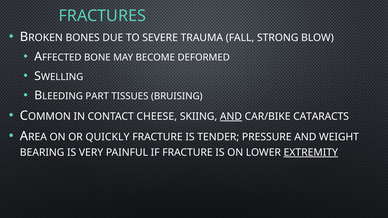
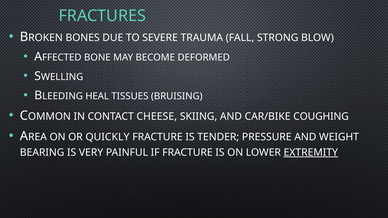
PART: PART -> HEAL
AND at (231, 117) underline: present -> none
CATARACTS: CATARACTS -> COUGHING
